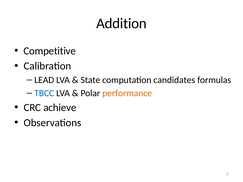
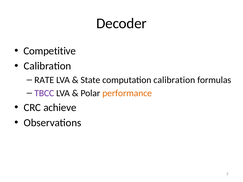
Addition: Addition -> Decoder
LEAD: LEAD -> RATE
computation candidates: candidates -> calibration
TBCC colour: blue -> purple
